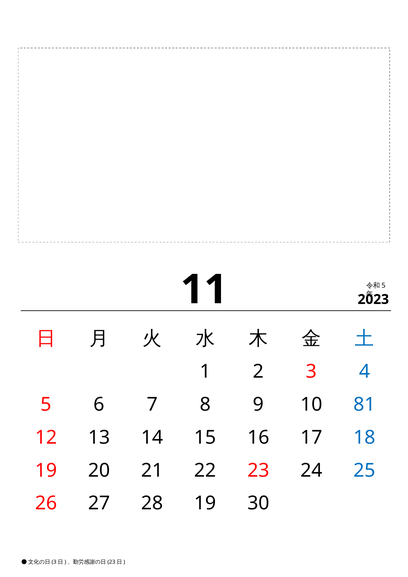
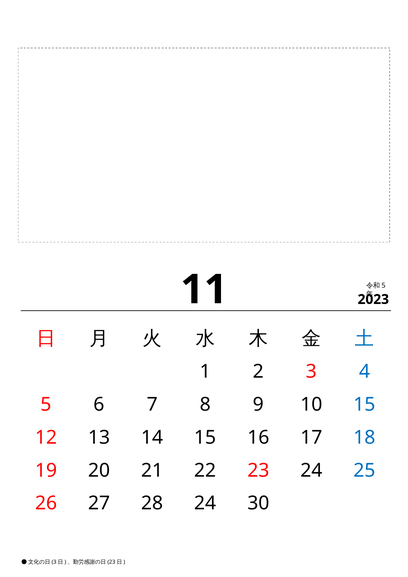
10 81: 81 -> 15
28 19: 19 -> 24
